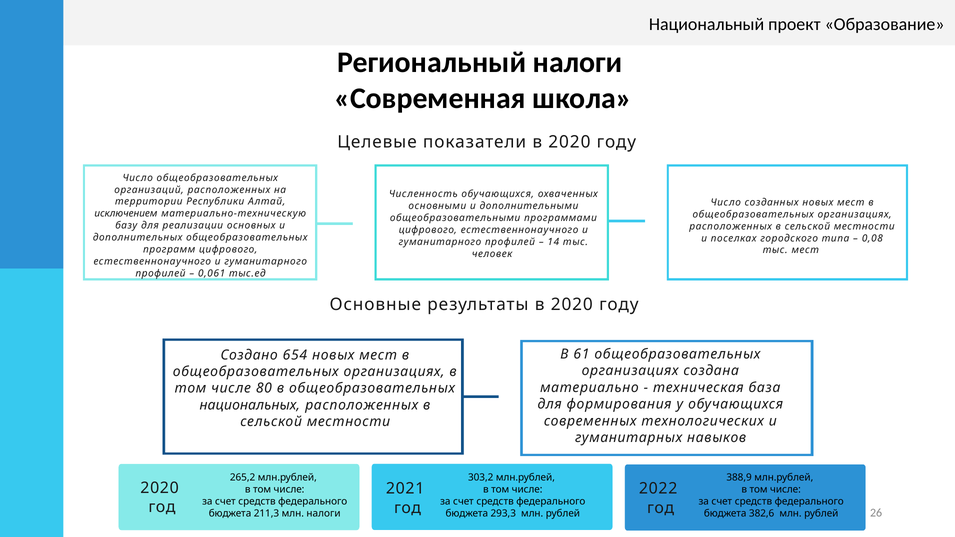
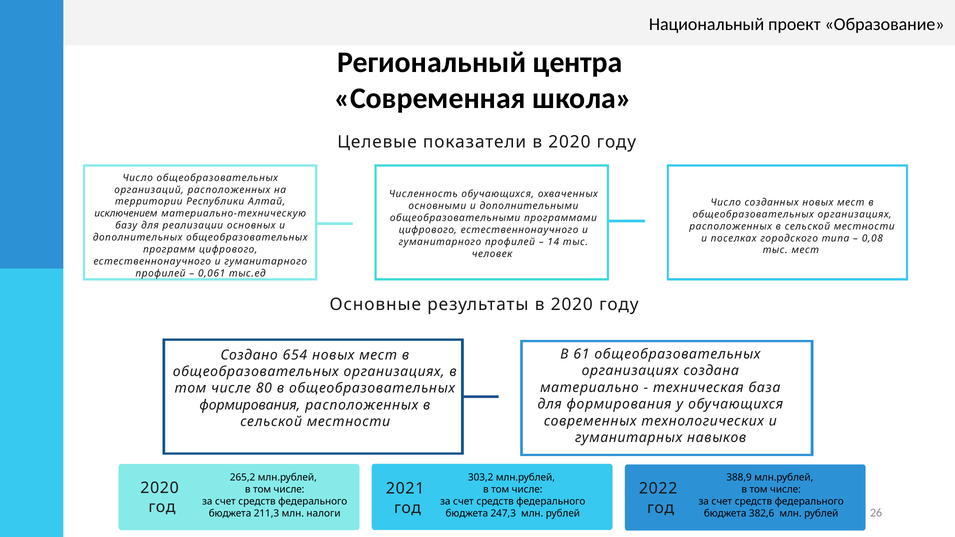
Региональный налоги: налоги -> центра
национальных at (250, 405): национальных -> формирования
293,3: 293,3 -> 247,3
